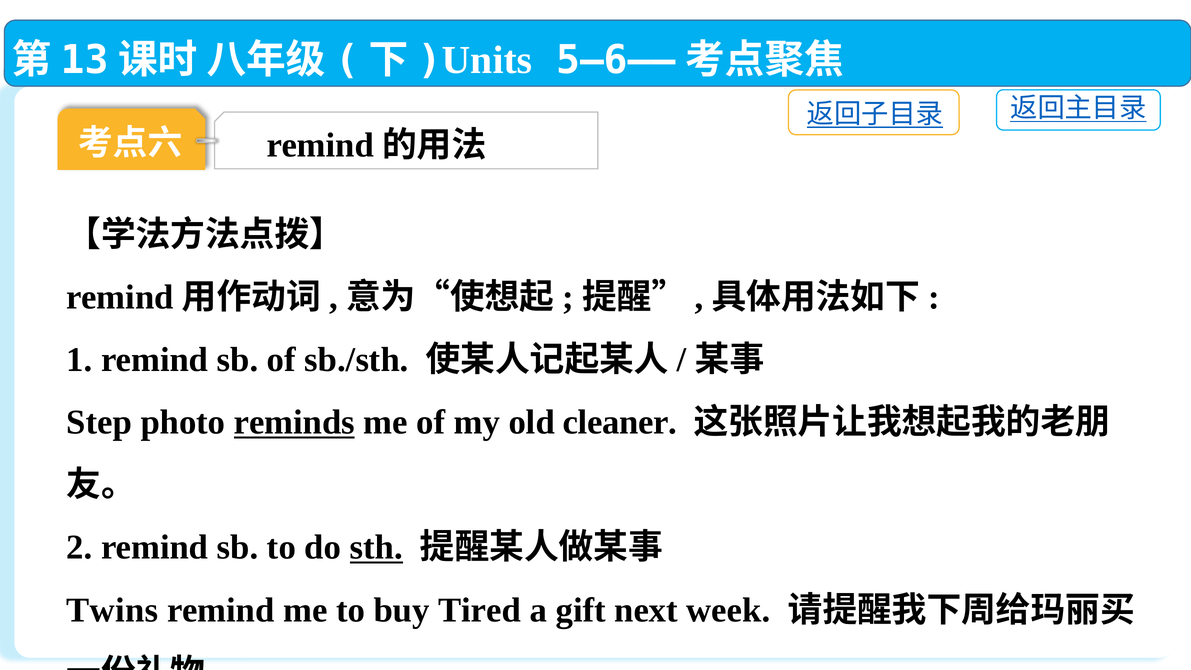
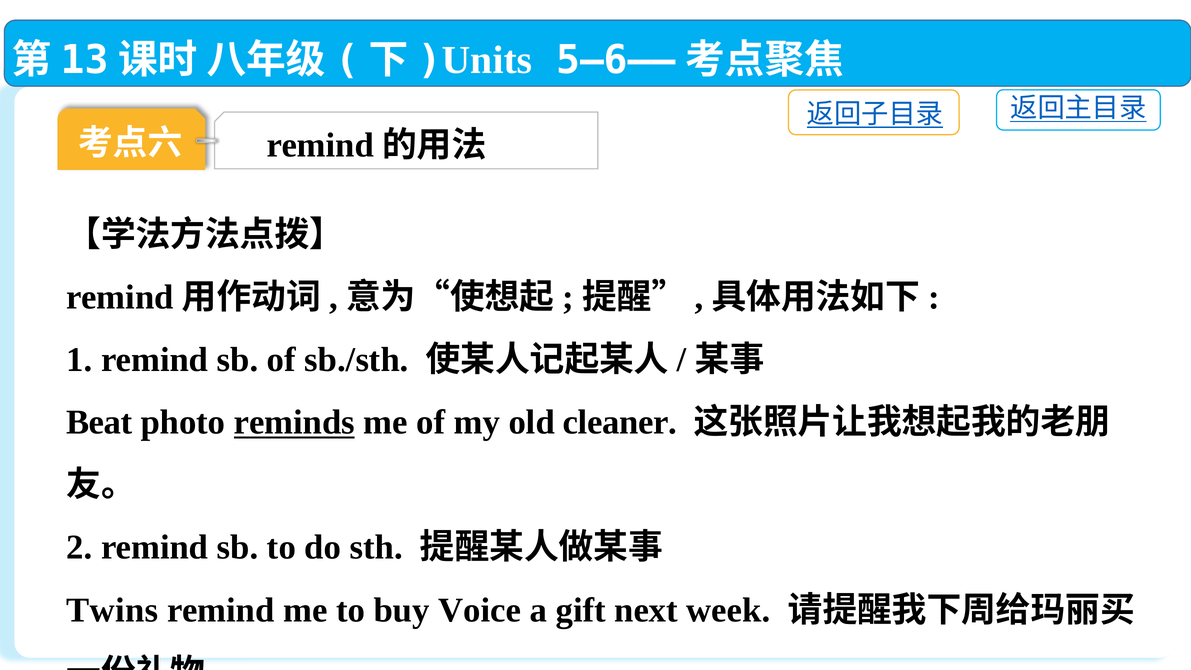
Step: Step -> Beat
sth underline: present -> none
Tired: Tired -> Voice
